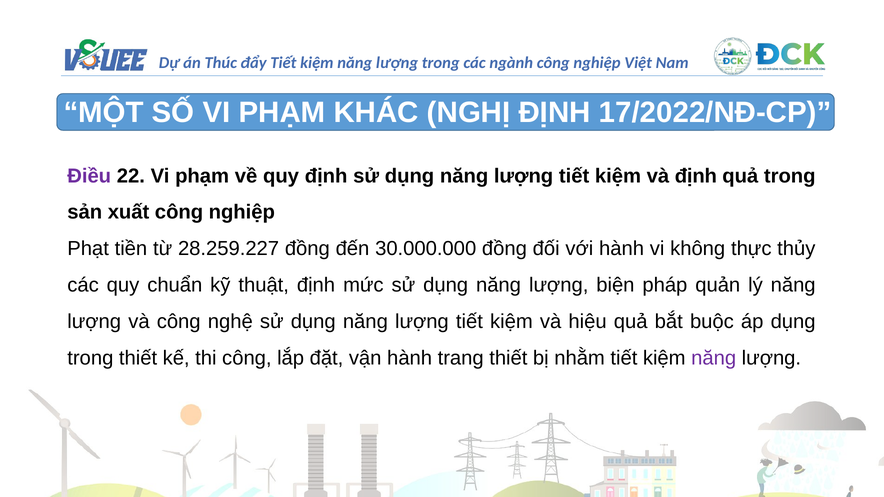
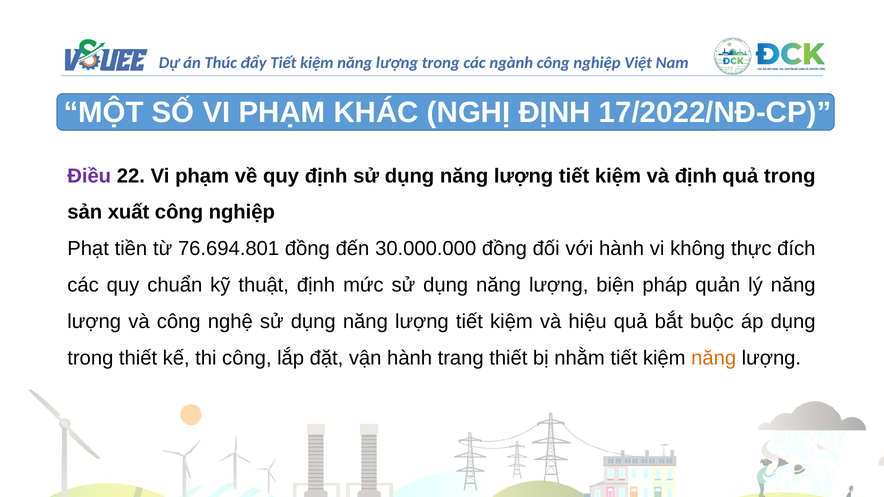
28.259.227: 28.259.227 -> 76.694.801
thủy: thủy -> đích
năng at (714, 358) colour: purple -> orange
